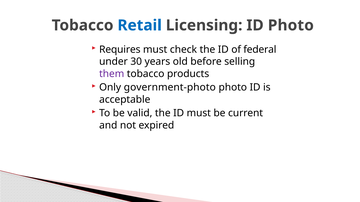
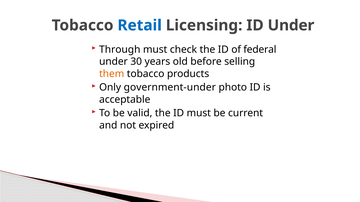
ID Photo: Photo -> Under
Requires: Requires -> Through
them colour: purple -> orange
government-photo: government-photo -> government-under
